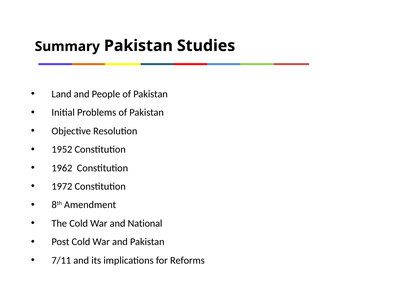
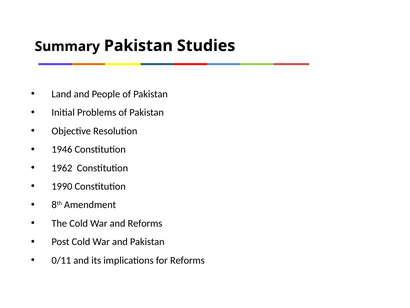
1952: 1952 -> 1946
1972: 1972 -> 1990
and National: National -> Reforms
7/11: 7/11 -> 0/11
